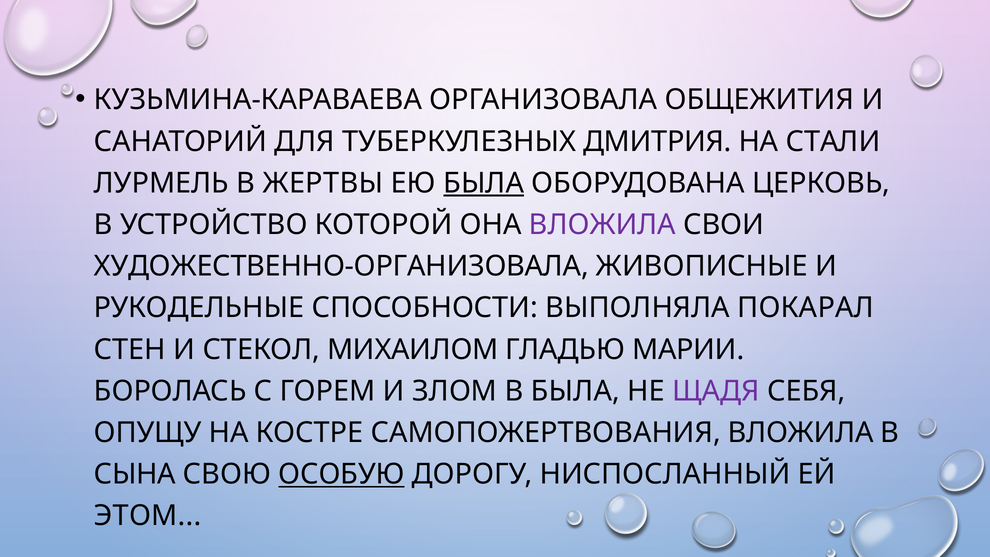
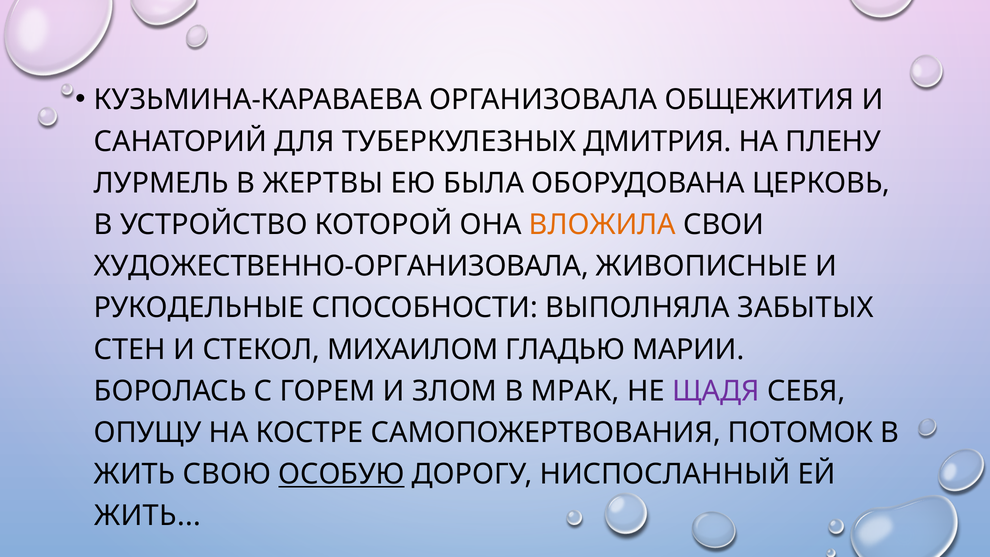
СТАЛИ: СТАЛИ -> ПЛЕНУ
БЫЛА at (484, 183) underline: present -> none
ВЛОЖИЛА at (602, 225) colour: purple -> orange
ПОКАРАЛ: ПОКАРАЛ -> ЗАБЫТЫХ
В БЫЛА: БЫЛА -> МРАК
САМОПОЖЕРТВОВАНИЯ ВЛОЖИЛА: ВЛОЖИЛА -> ПОТОМОК
СЫНА at (135, 474): СЫНА -> ЖИТЬ
ЭТОМ at (148, 516): ЭТОМ -> ЖИТЬ
